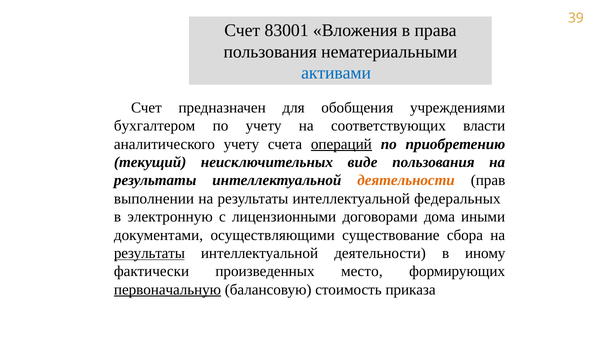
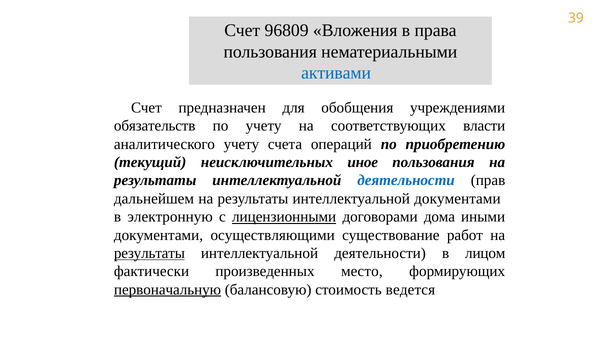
83001: 83001 -> 96809
бухгалтером: бухгалтером -> обязательств
операций underline: present -> none
виде: виде -> иное
деятельности at (406, 180) colour: orange -> blue
выполнении: выполнении -> дальнейшем
интеллектуальной федеральных: федеральных -> документами
лицензионными underline: none -> present
сбора: сбора -> работ
иному: иному -> лицом
приказа: приказа -> ведется
